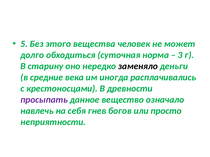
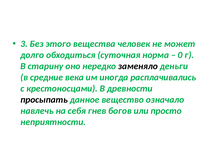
5: 5 -> 3
3: 3 -> 0
просыпать colour: purple -> black
